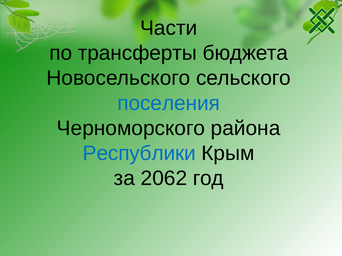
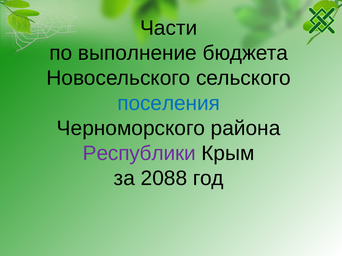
трансферты: трансферты -> выполнение
Республики colour: blue -> purple
2062: 2062 -> 2088
